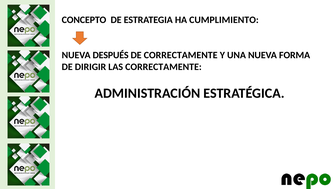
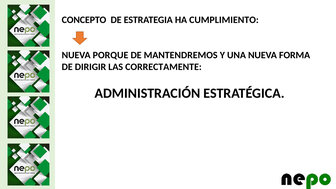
DESPUÉS: DESPUÉS -> PORQUE
DE CORRECTAMENTE: CORRECTAMENTE -> MANTENDREMOS
